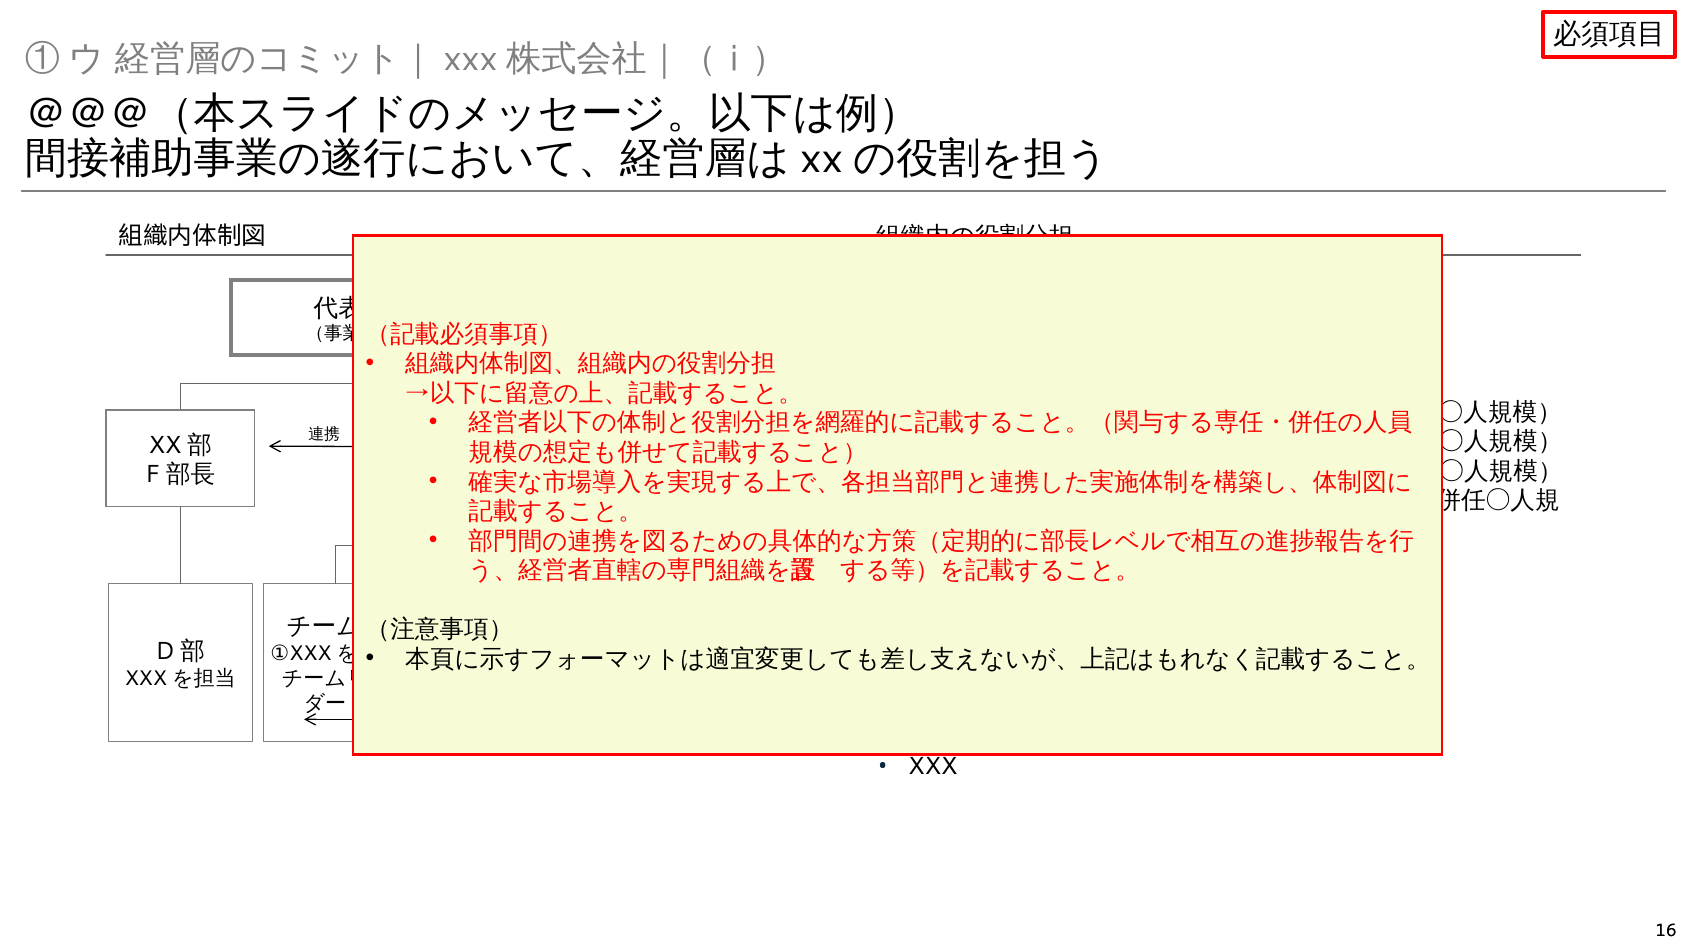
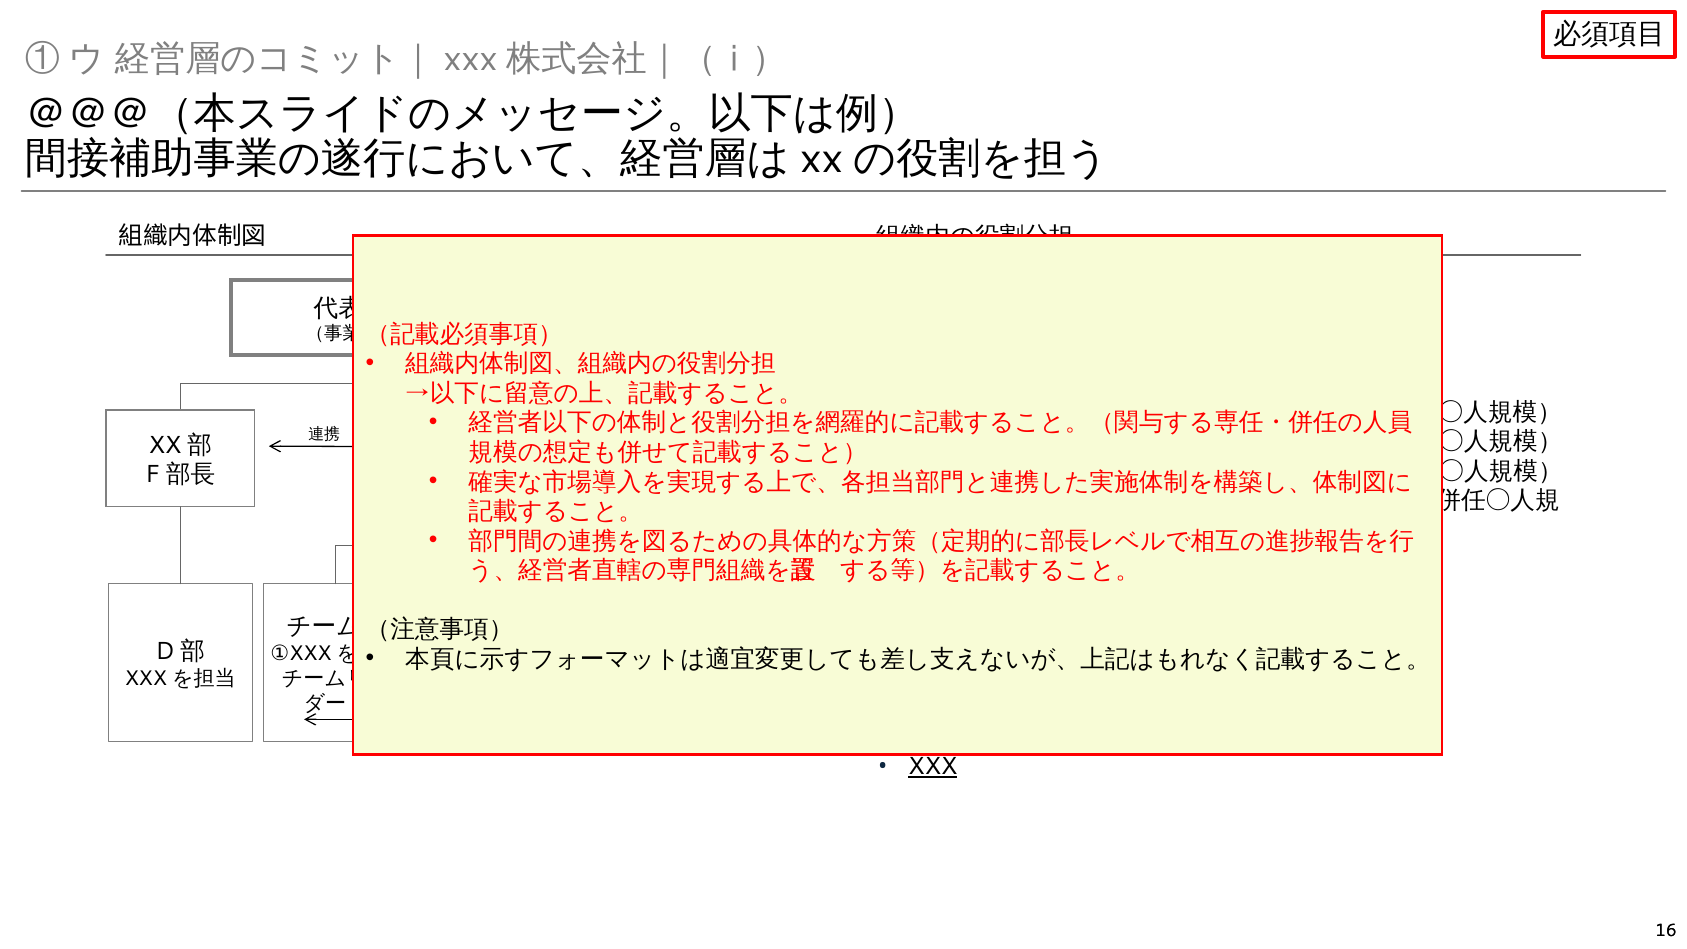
XXX at (933, 766) underline: none -> present
